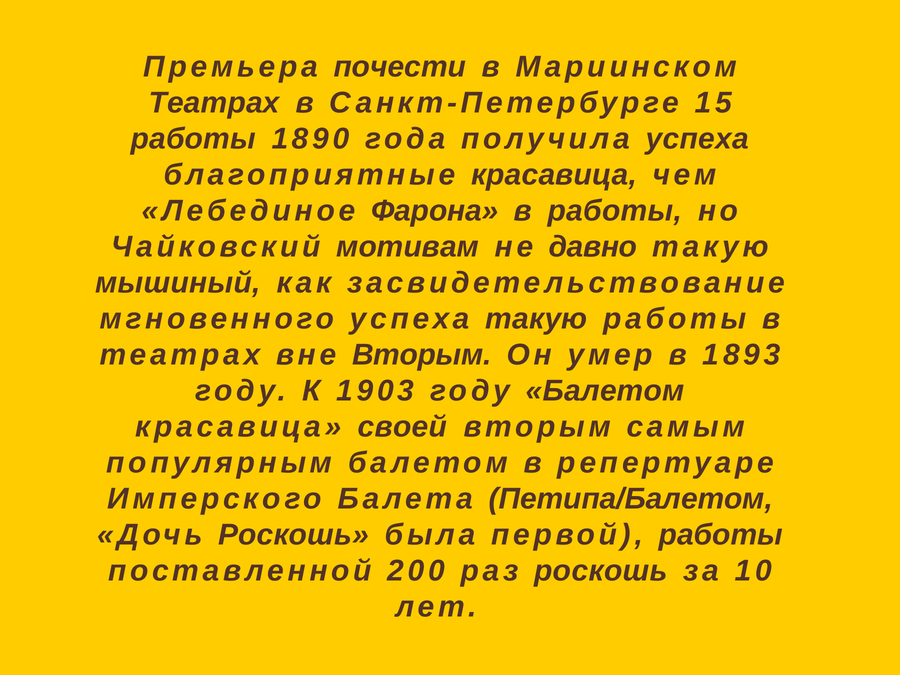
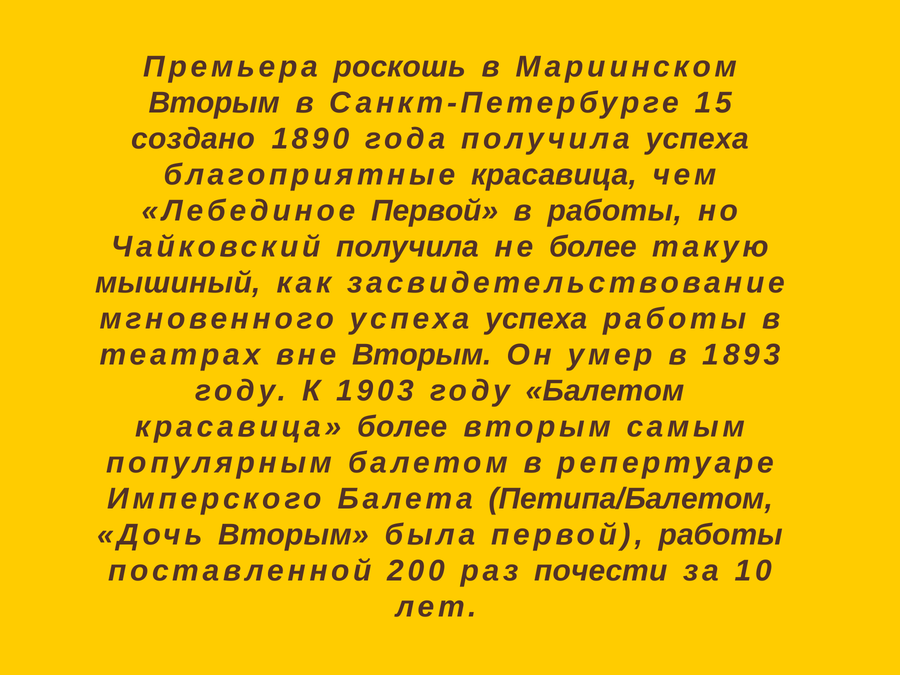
почести: почести -> роскошь
Театрах at (214, 103): Театрах -> Вторым
работы at (193, 139): работы -> создано
Лебединое Фарона: Фарона -> Первой
Чайковский мотивам: мотивам -> получила
не давно: давно -> более
успеха такую: такую -> успеха
красавица своей: своей -> более
Дочь Роскошь: Роскошь -> Вторым
раз роскошь: роскошь -> почести
